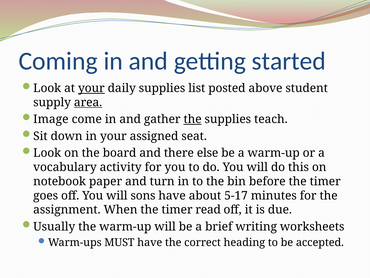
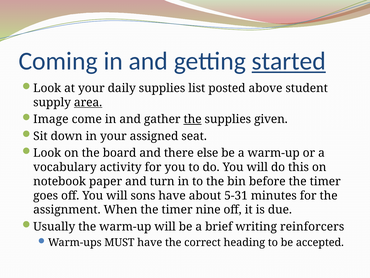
started underline: none -> present
your at (91, 88) underline: present -> none
teach: teach -> given
5-17: 5-17 -> 5-31
read: read -> nine
worksheets: worksheets -> reinforcers
